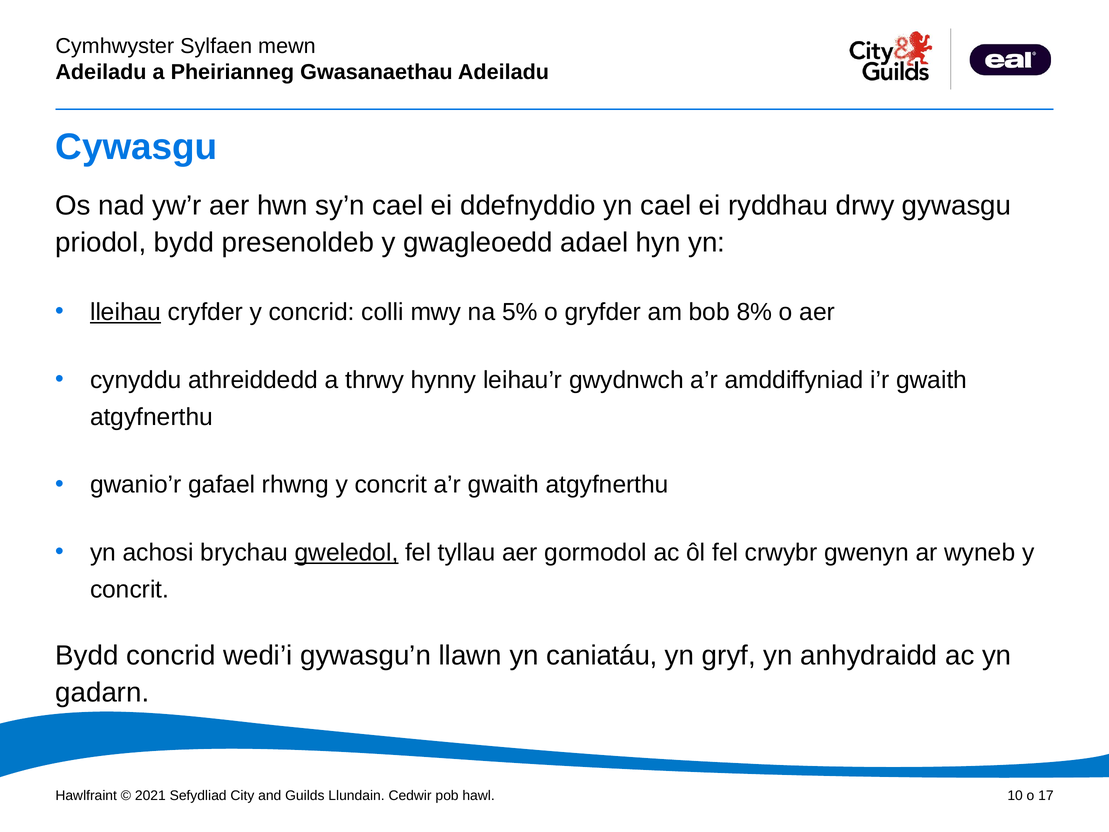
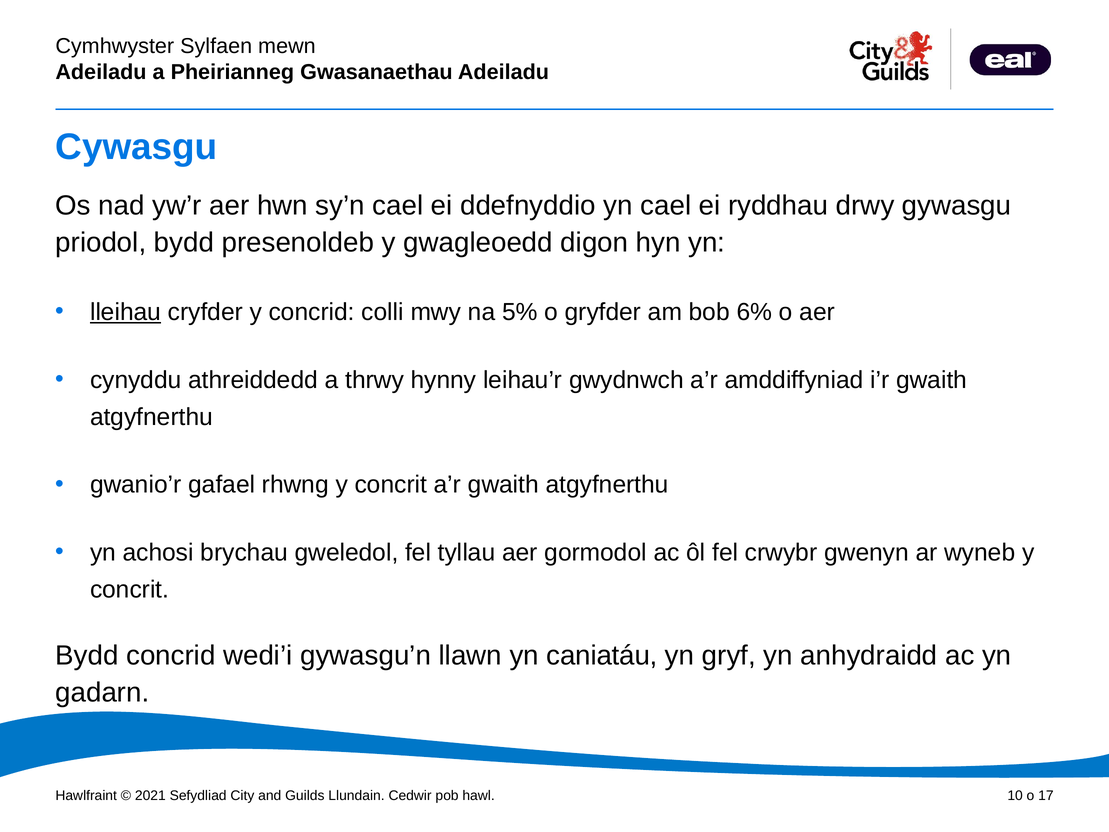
adael: adael -> digon
8%: 8% -> 6%
gweledol underline: present -> none
